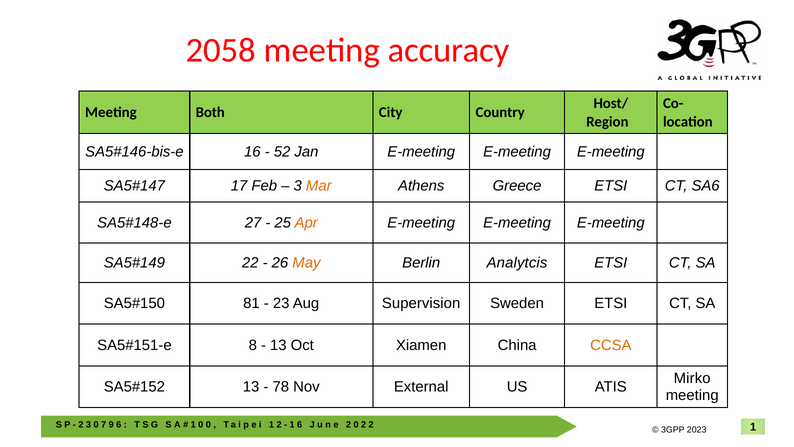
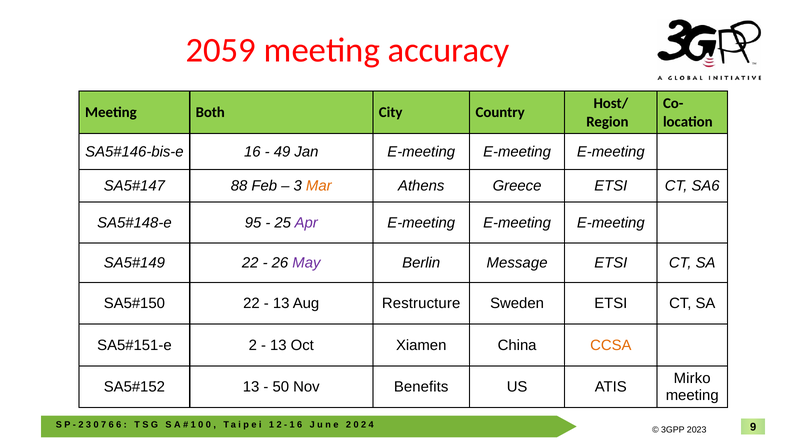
2058: 2058 -> 2059
52: 52 -> 49
17: 17 -> 88
27: 27 -> 95
Apr colour: orange -> purple
May colour: orange -> purple
Analytcis: Analytcis -> Message
81 at (252, 303): 81 -> 22
23 at (281, 303): 23 -> 13
Supervision: Supervision -> Restructure
8 at (253, 345): 8 -> 2
78: 78 -> 50
External: External -> Benefits
9 at (111, 424): 9 -> 6
2 at (371, 424): 2 -> 4
2023 1: 1 -> 9
